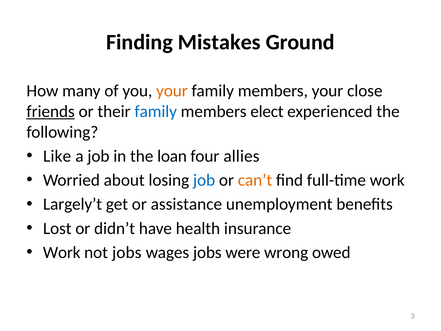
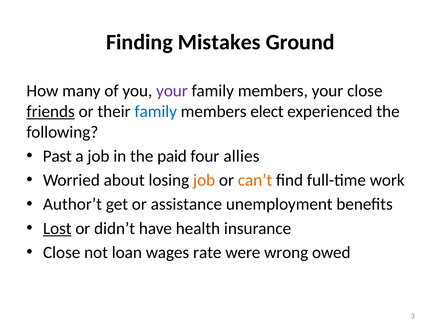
your at (172, 91) colour: orange -> purple
Like: Like -> Past
loan: loan -> paid
job at (204, 180) colour: blue -> orange
Largely’t: Largely’t -> Author’t
Lost underline: none -> present
Work at (62, 252): Work -> Close
not jobs: jobs -> loan
wages jobs: jobs -> rate
